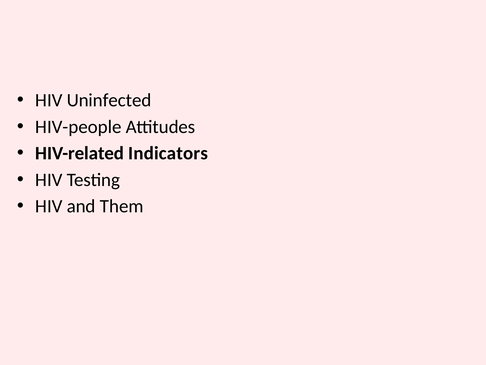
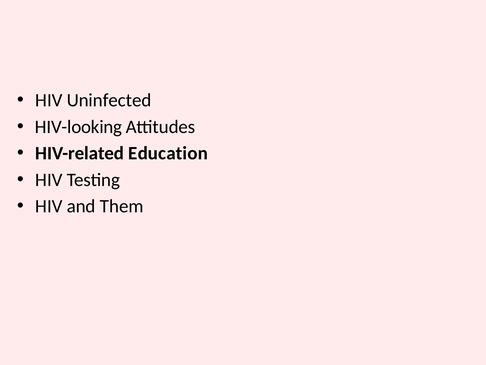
HIV-people: HIV-people -> HIV-looking
Indicators: Indicators -> Education
